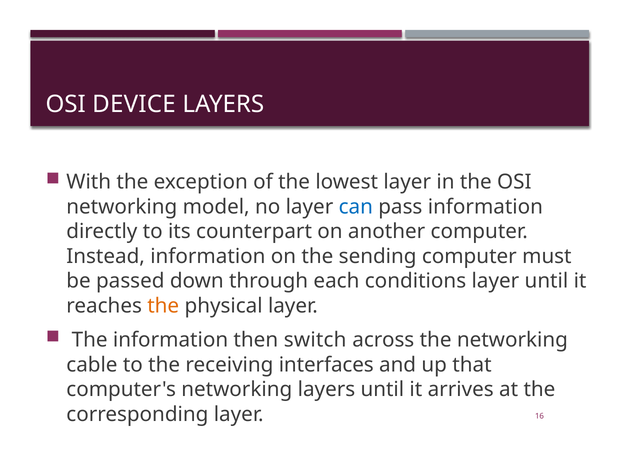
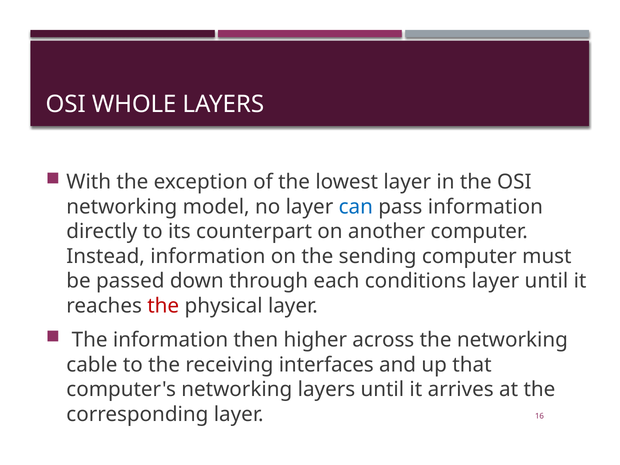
DEVICE: DEVICE -> WHOLE
the at (163, 306) colour: orange -> red
switch: switch -> higher
